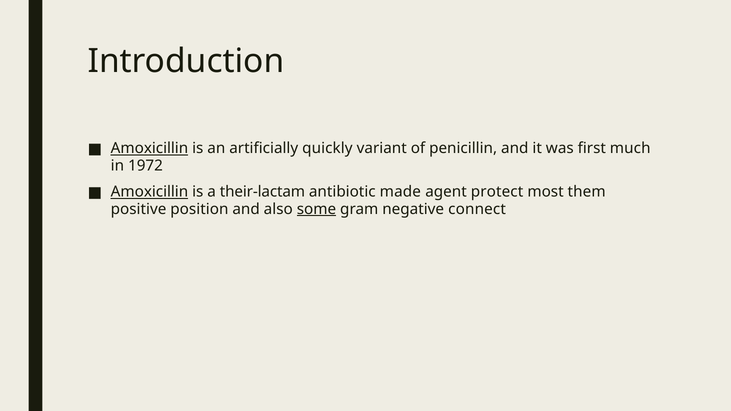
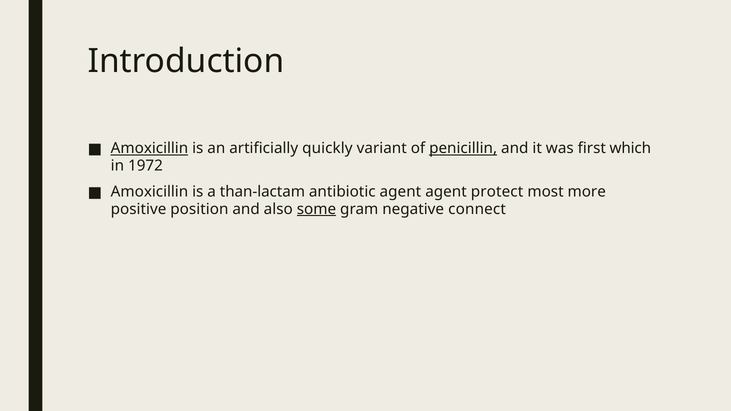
penicillin underline: none -> present
much: much -> which
Amoxicillin at (149, 192) underline: present -> none
their-lactam: their-lactam -> than-lactam
antibiotic made: made -> agent
them: them -> more
